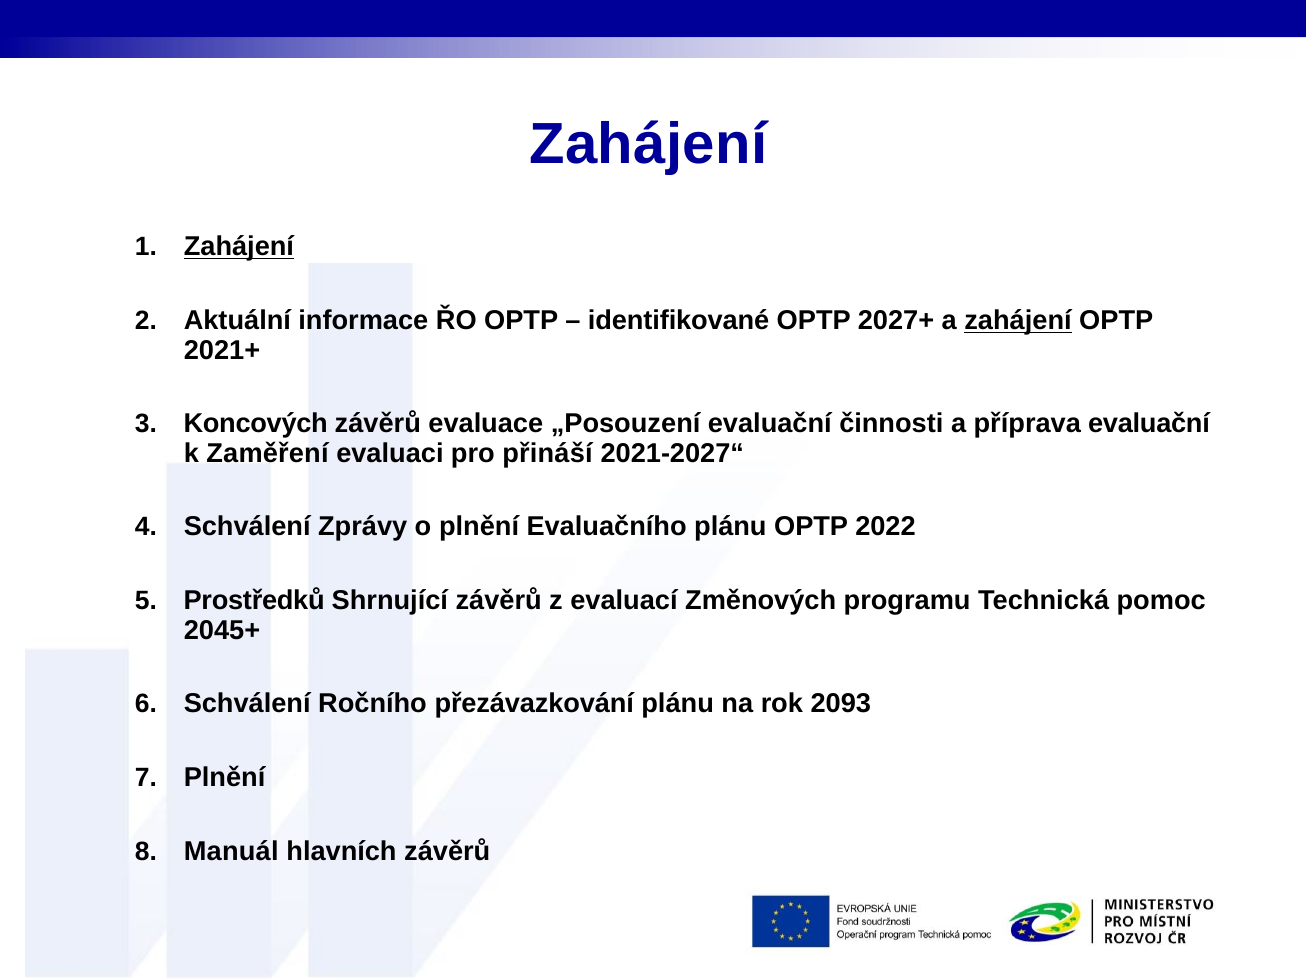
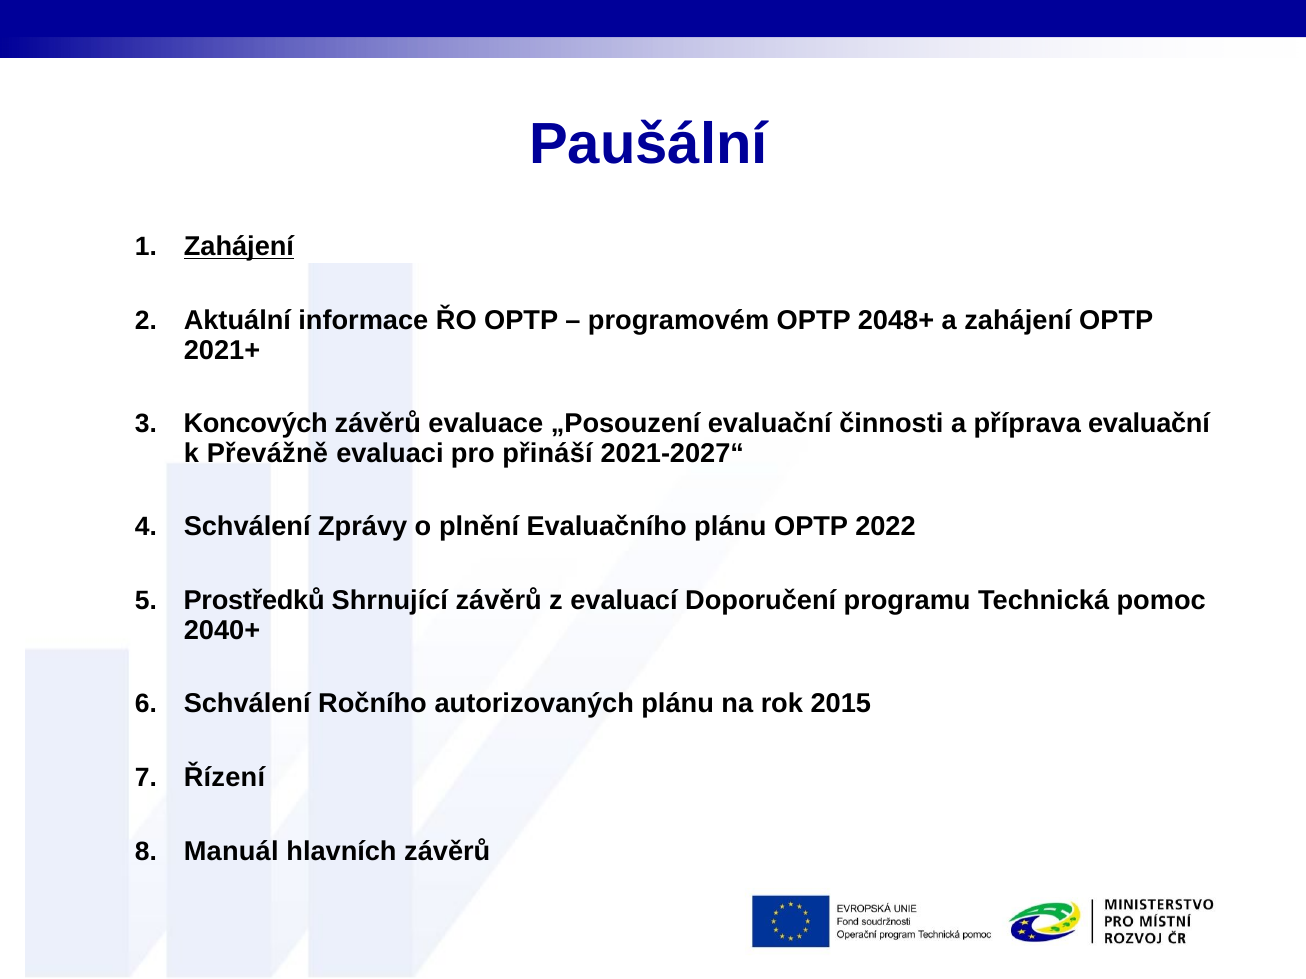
Zahájení at (648, 144): Zahájení -> Paušální
identifikované: identifikované -> programovém
2027+: 2027+ -> 2048+
zahájení at (1018, 321) underline: present -> none
Zaměření: Zaměření -> Převážně
Změnových: Změnových -> Doporučení
2045+: 2045+ -> 2040+
přezávazkování: přezávazkování -> autorizovaných
2093: 2093 -> 2015
Plnění at (225, 778): Plnění -> Řízení
